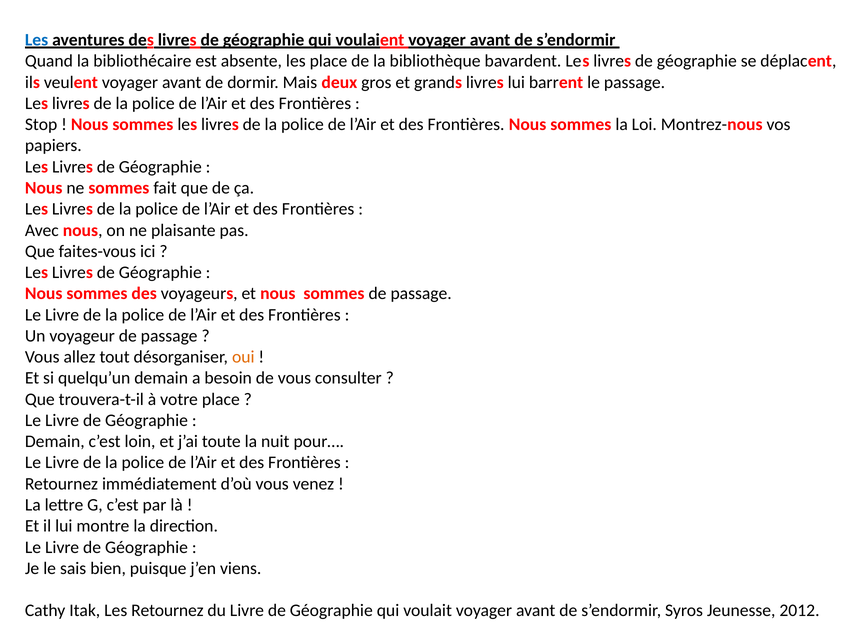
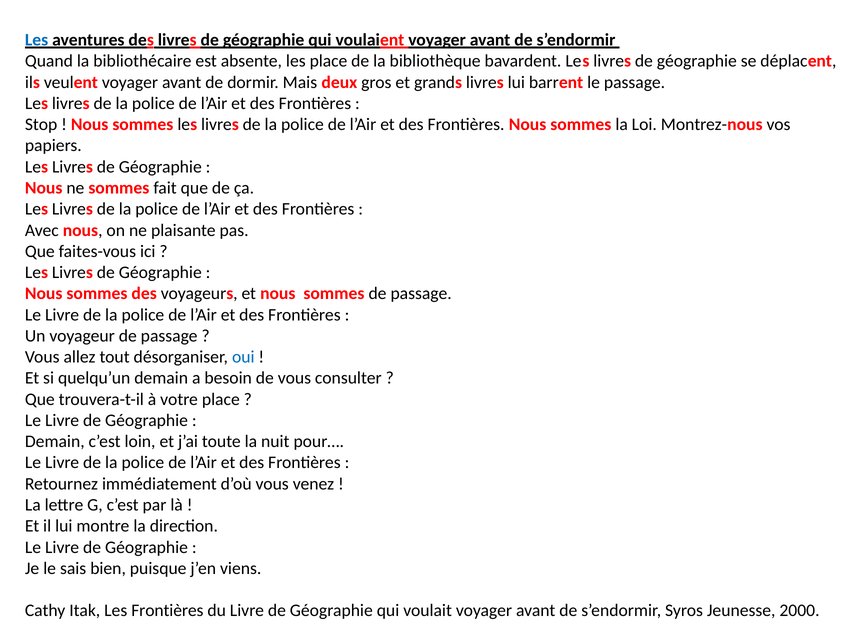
oui colour: orange -> blue
Les Retournez: Retournez -> Frontières
2012: 2012 -> 2000
